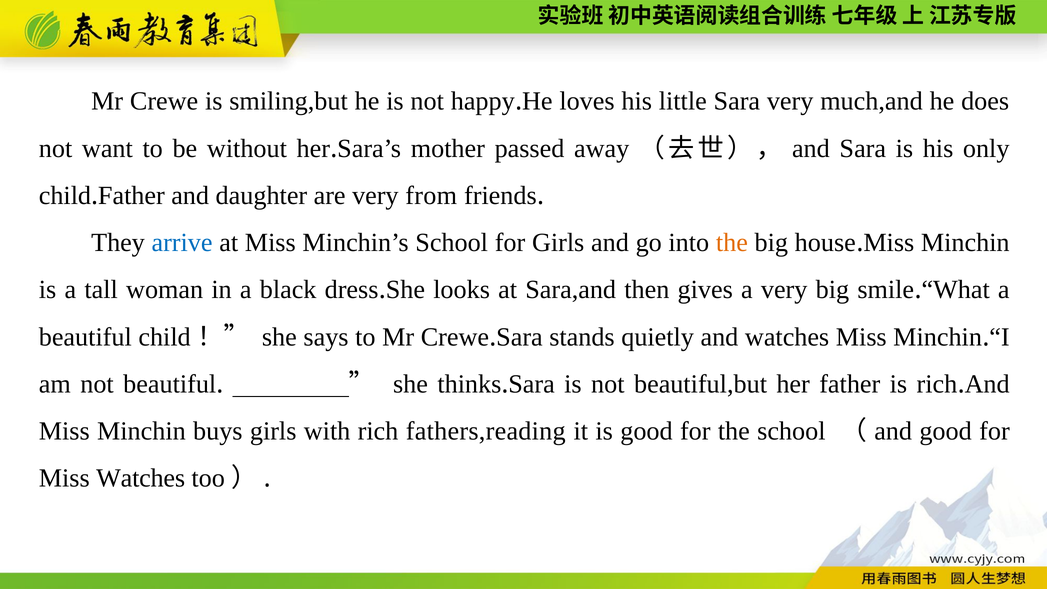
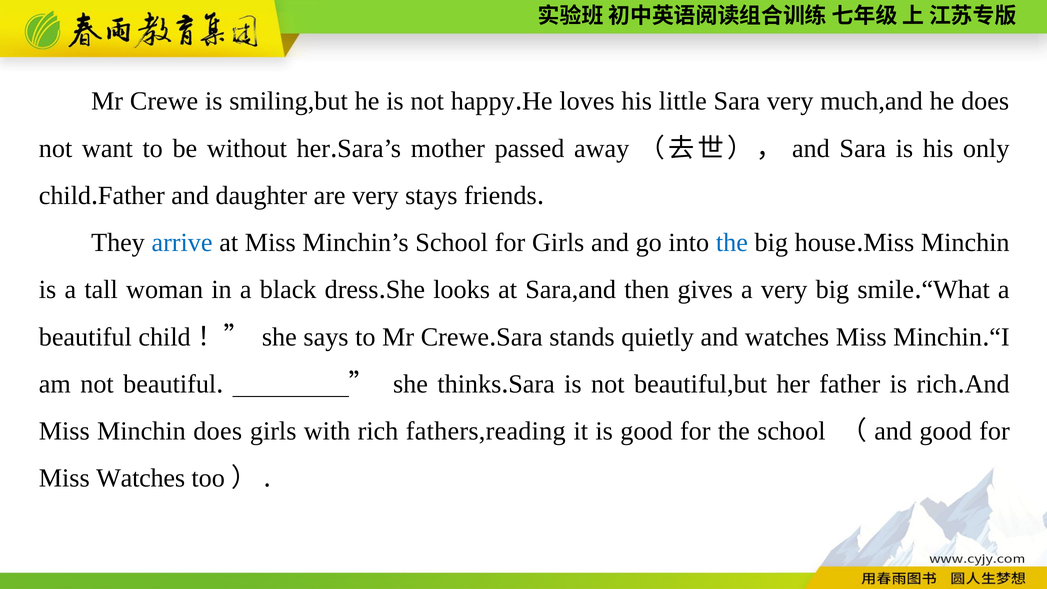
from: from -> stays
the at (732, 243) colour: orange -> blue
Minchin buys: buys -> does
